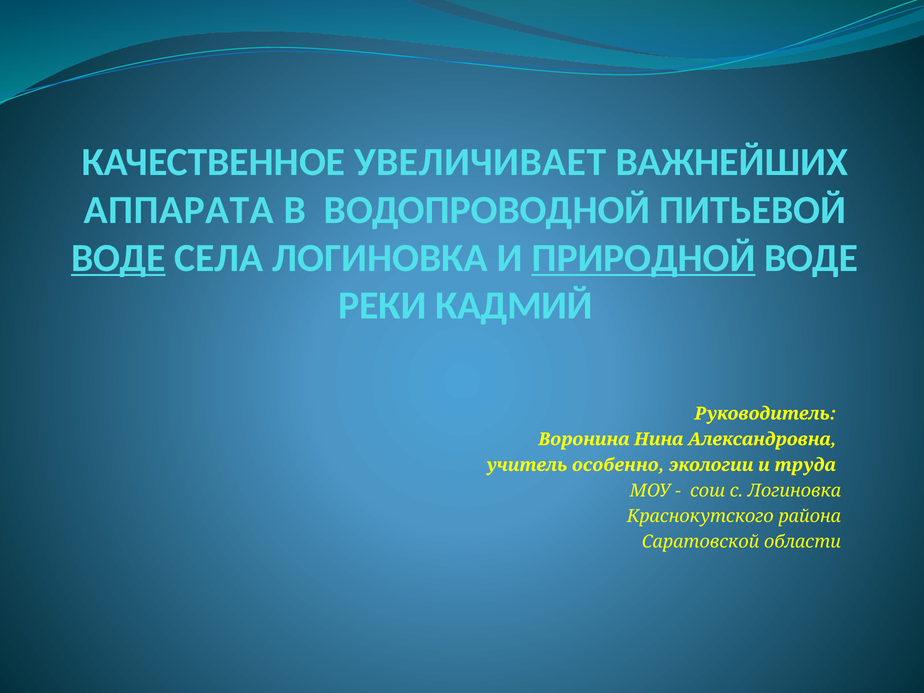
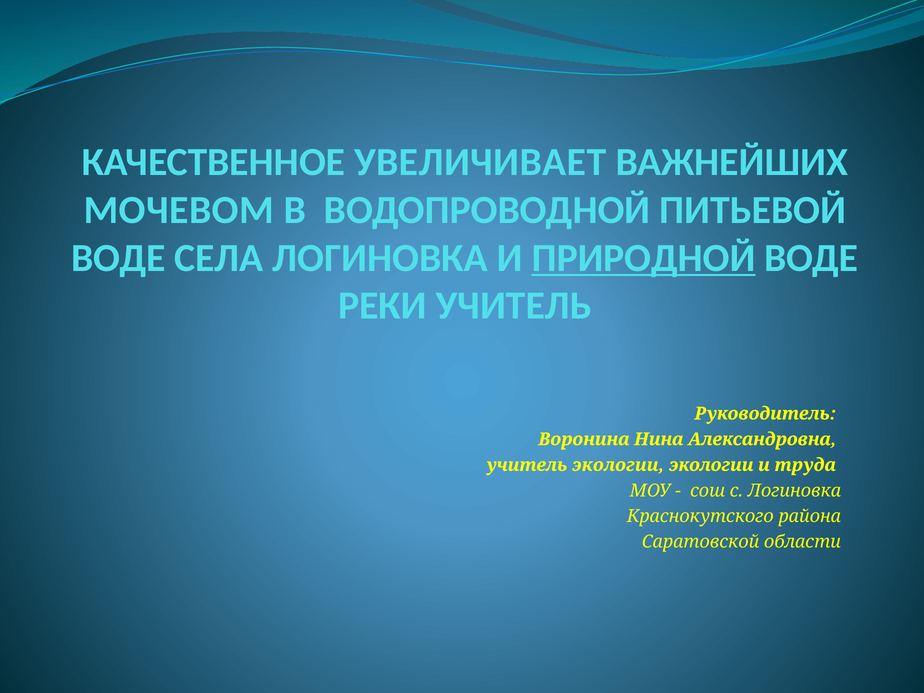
АППАРАТА: АППАРАТА -> МОЧЕВОМ
ВОДЕ at (118, 258) underline: present -> none
РЕКИ КАДМИЙ: КАДМИЙ -> УЧИТЕЛЬ
учитель особенно: особенно -> экологии
